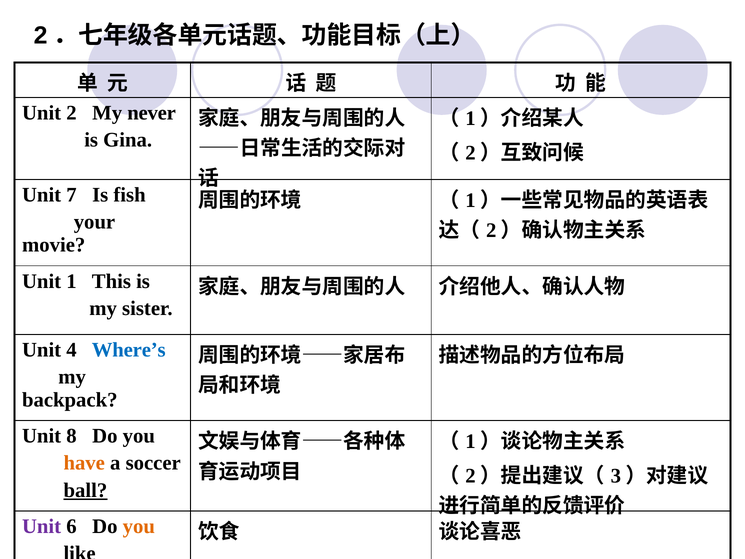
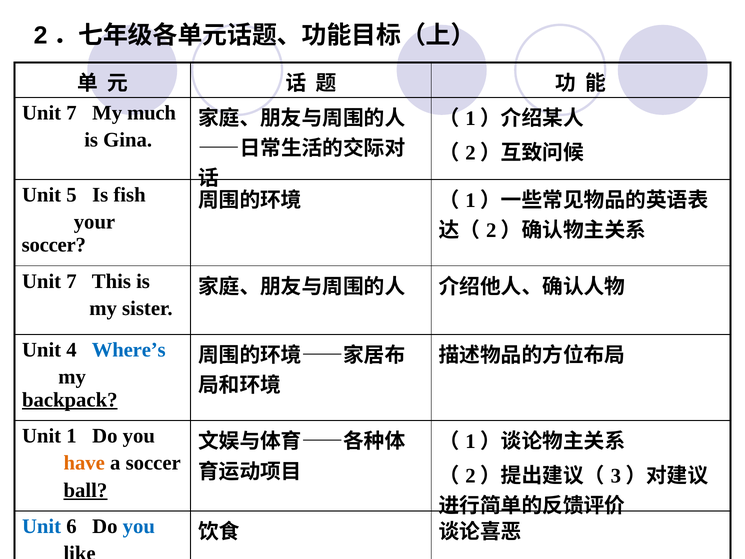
2 at (72, 113): 2 -> 7
never: never -> much
7: 7 -> 5
movie at (54, 245): movie -> soccer
1 at (72, 281): 1 -> 7
backpack underline: none -> present
8: 8 -> 1
Unit at (42, 526) colour: purple -> blue
you at (139, 526) colour: orange -> blue
